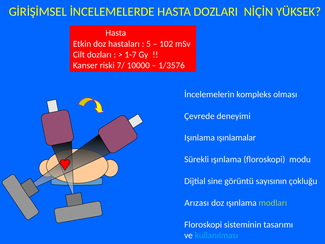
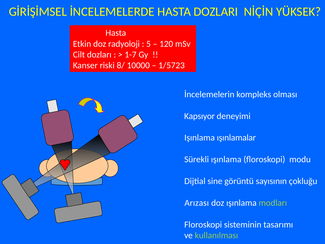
hastaları: hastaları -> radyoloji
102: 102 -> 120
7/: 7/ -> 8/
1/3576: 1/3576 -> 1/5723
Çevrede: Çevrede -> Kapsıyor
kullanılması colour: light blue -> light green
